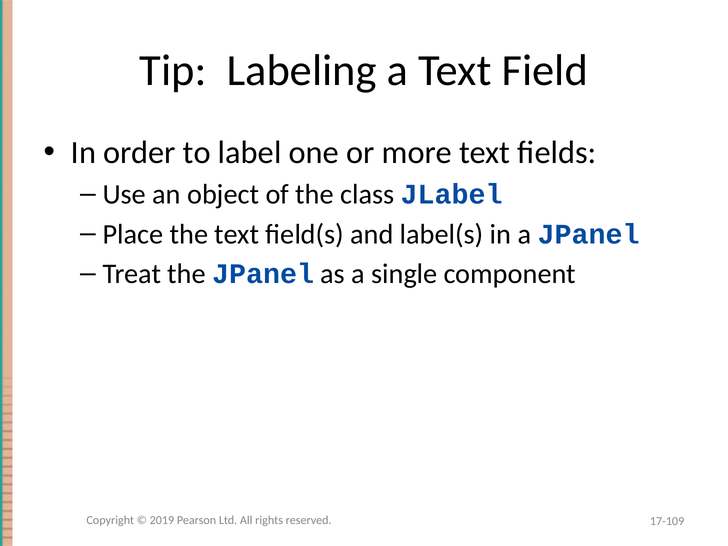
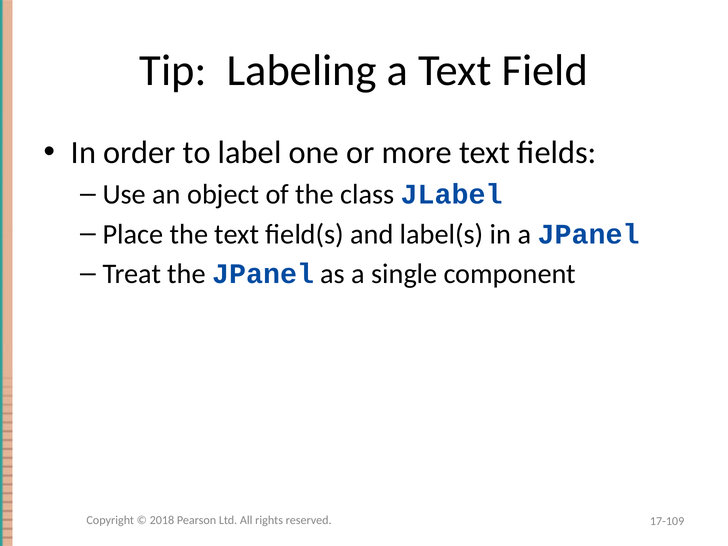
2019: 2019 -> 2018
